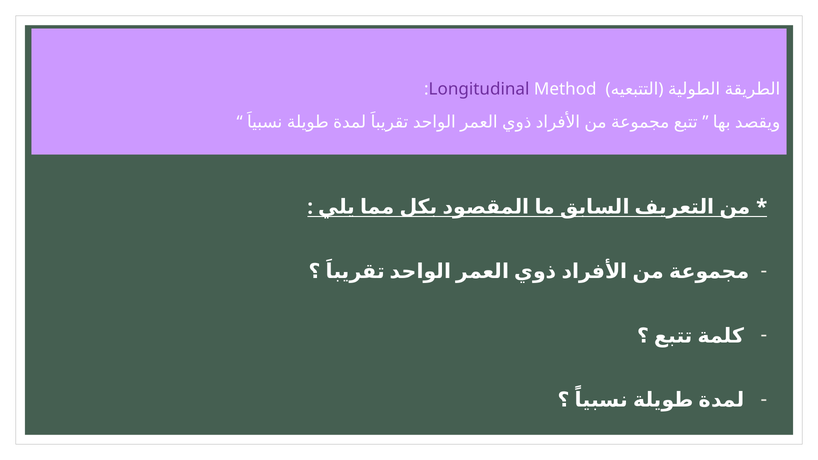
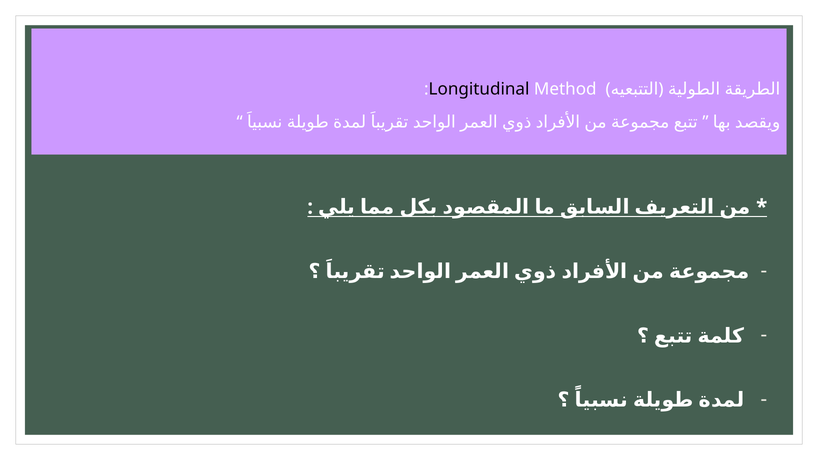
Longitudinal colour: purple -> black
